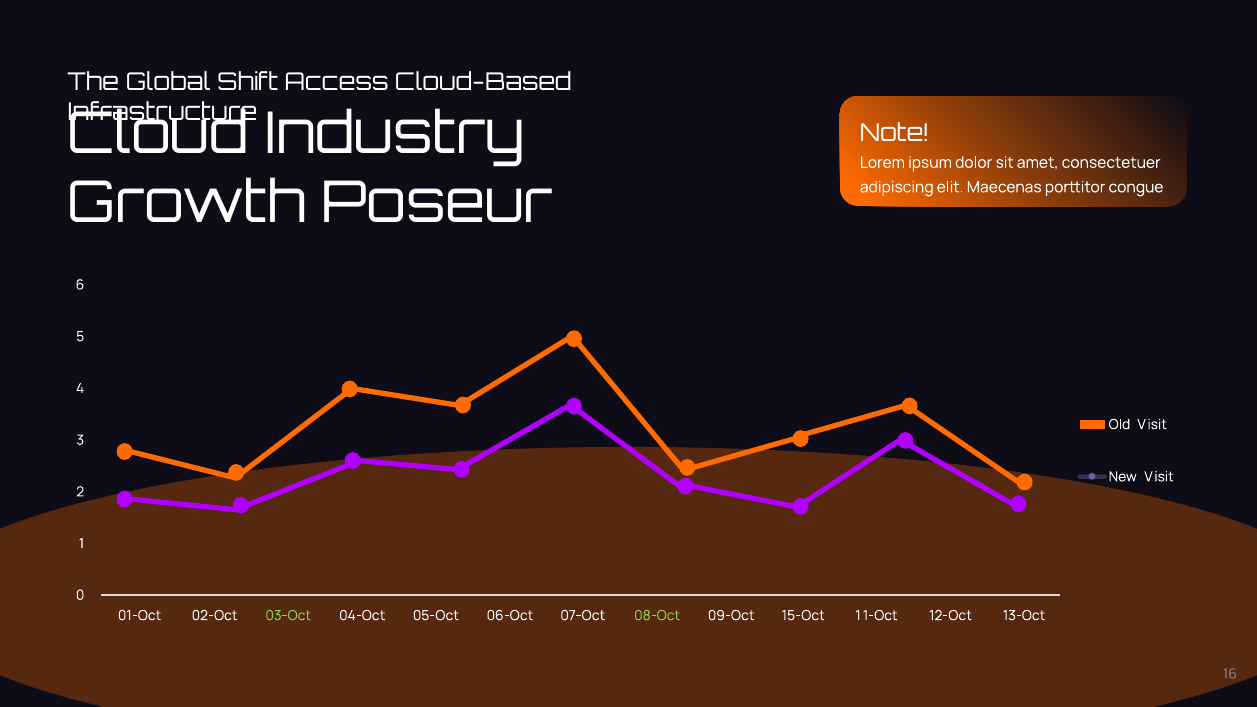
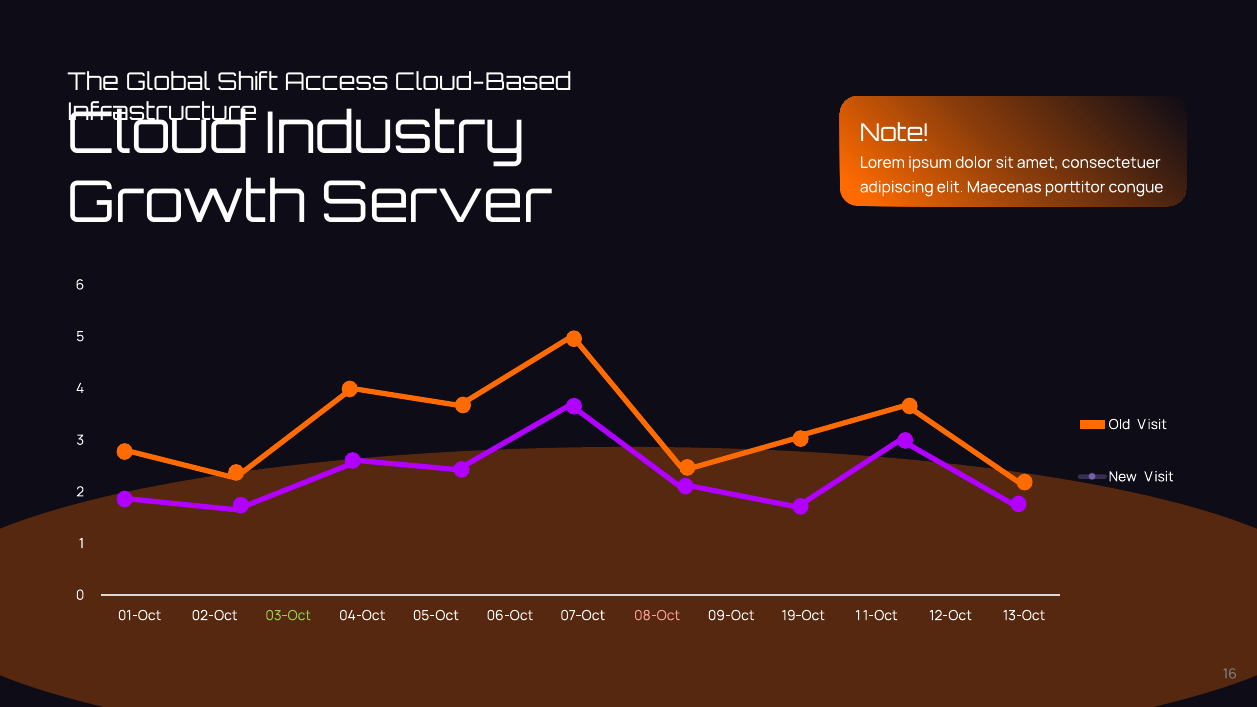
Poseur: Poseur -> Server
08-Oct colour: light green -> pink
15-Oct: 15-Oct -> 19-Oct
